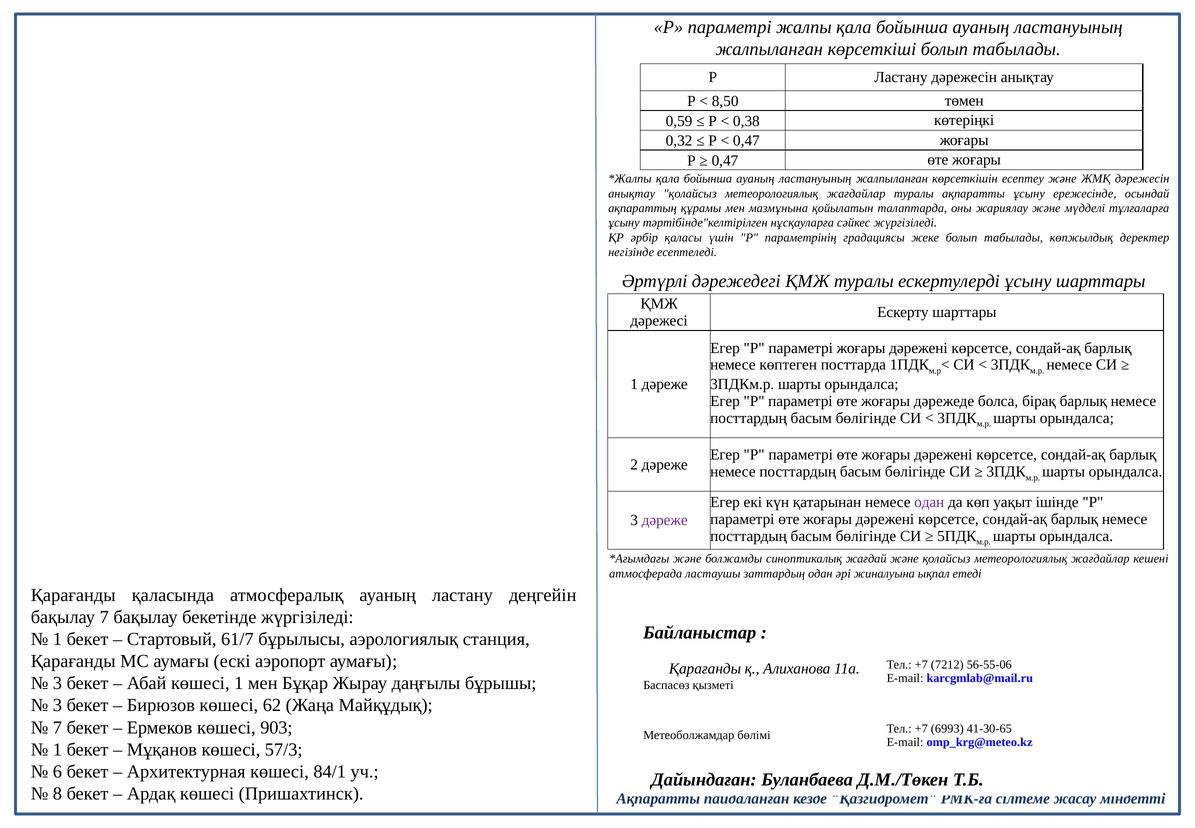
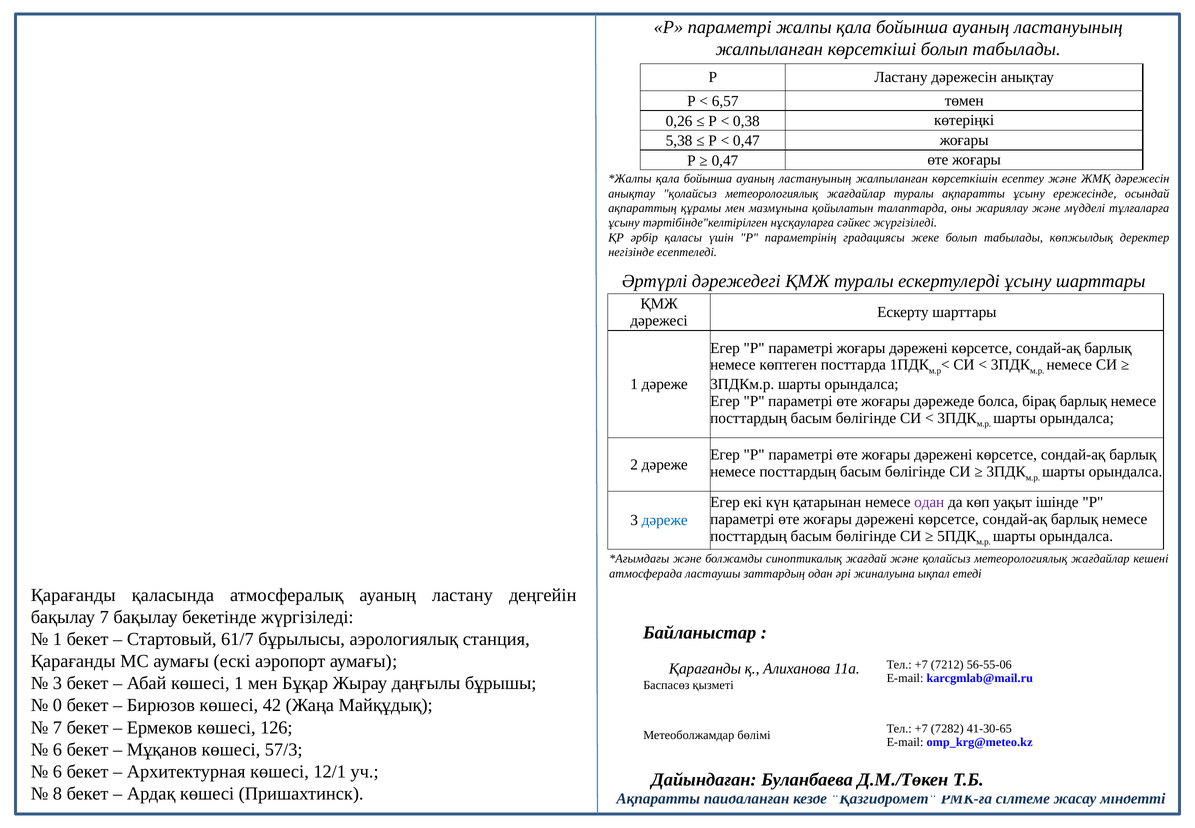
8,50: 8,50 -> 6,57
0,59: 0,59 -> 0,26
0,32: 0,32 -> 5,38
дәреже at (665, 520) colour: purple -> blue
3 at (57, 705): 3 -> 0
62: 62 -> 42
903: 903 -> 126
6993: 6993 -> 7282
1 at (57, 749): 1 -> 6
84/1: 84/1 -> 12/1
